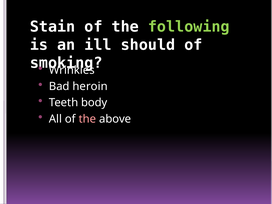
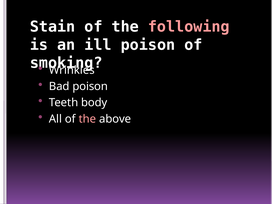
following colour: light green -> pink
ill should: should -> poison
Bad heroin: heroin -> poison
